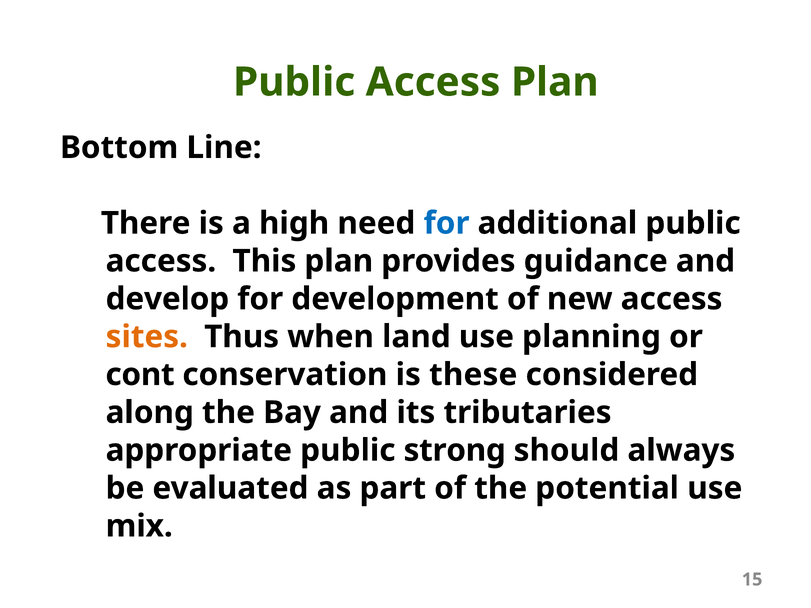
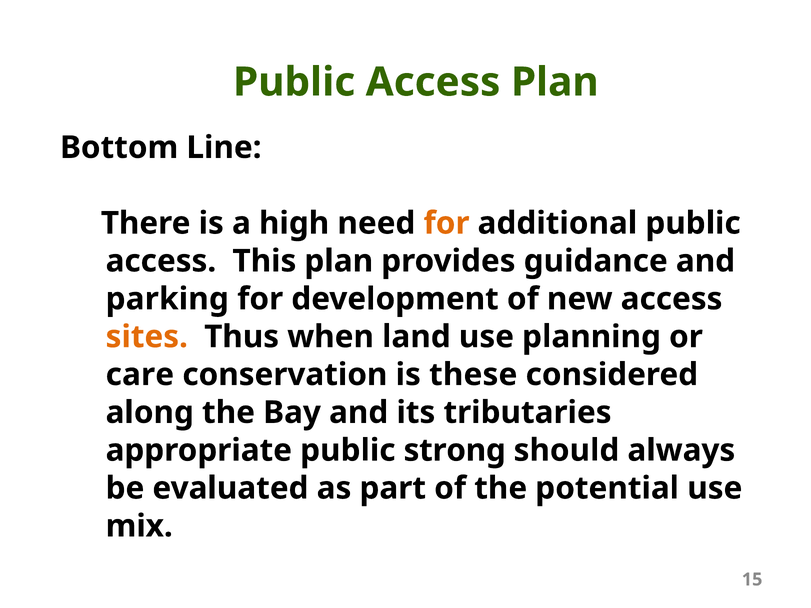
for at (447, 223) colour: blue -> orange
develop: develop -> parking
cont: cont -> care
